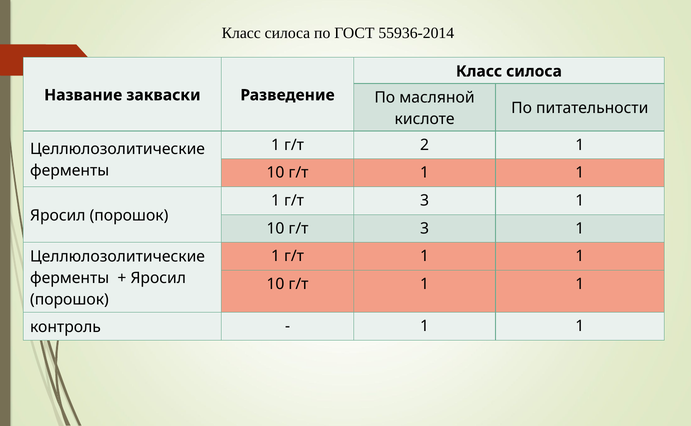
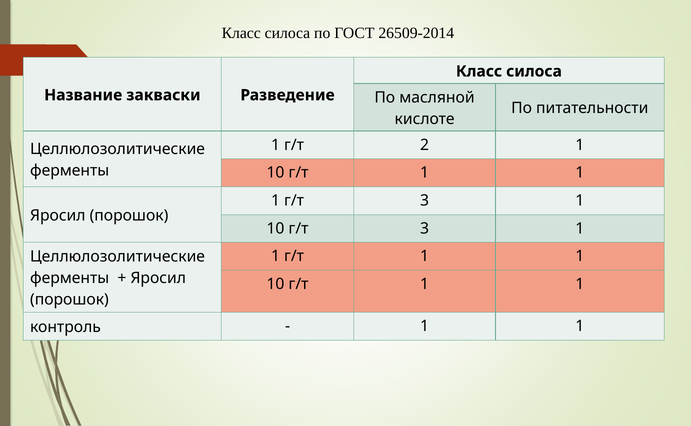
55936-2014: 55936-2014 -> 26509-2014
